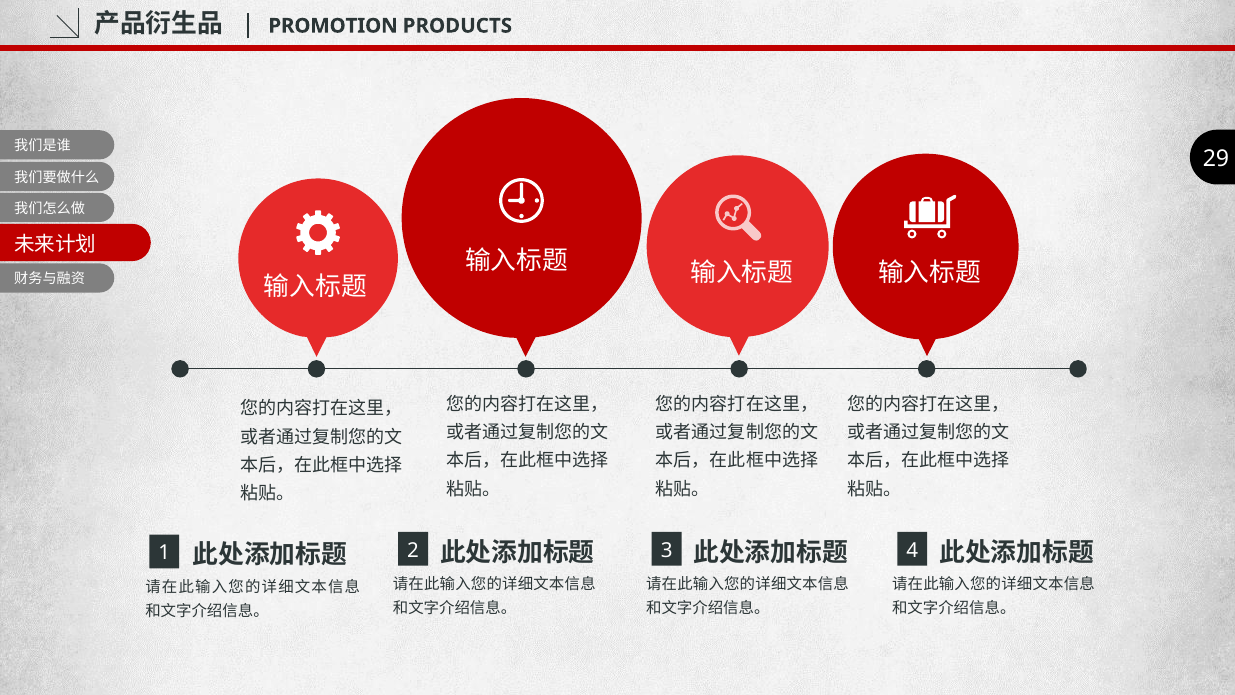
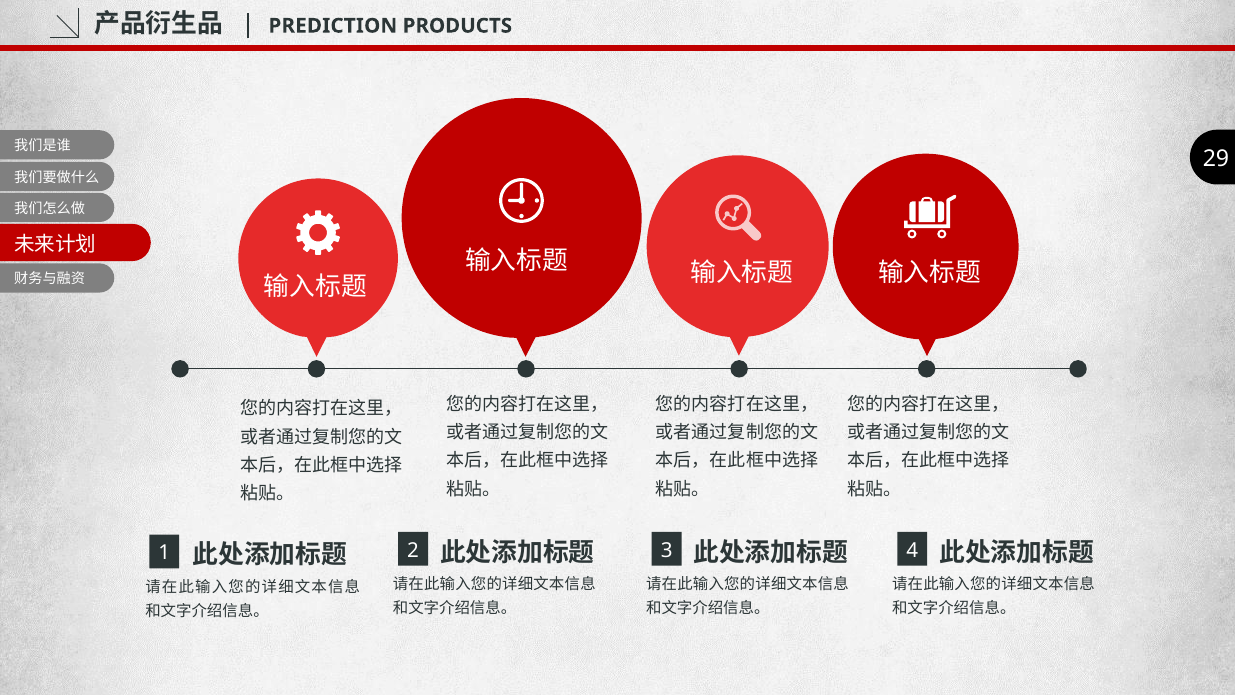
PROMOTION: PROMOTION -> PREDICTION
